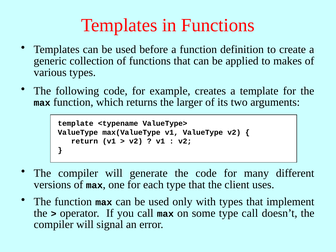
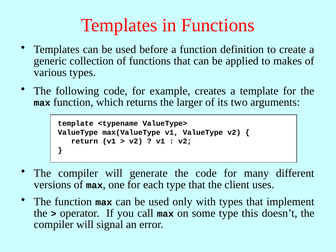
type call: call -> this
